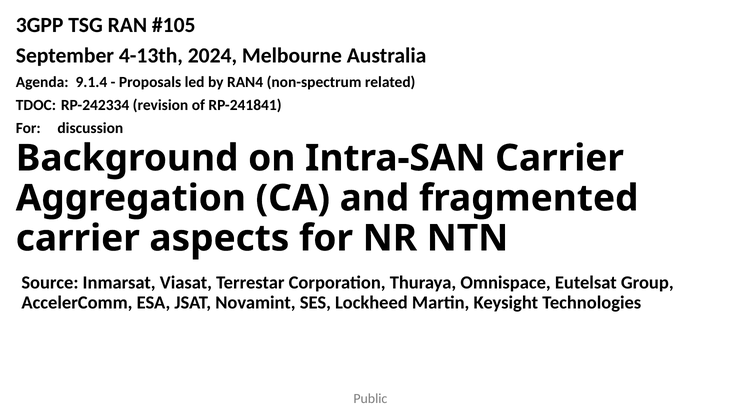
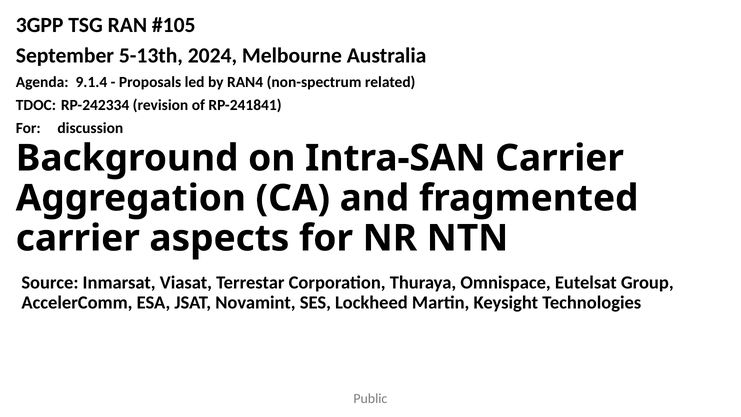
4-13th: 4-13th -> 5-13th
